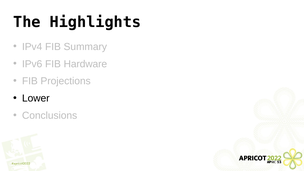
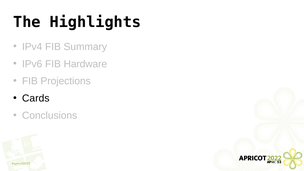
Lower: Lower -> Cards
